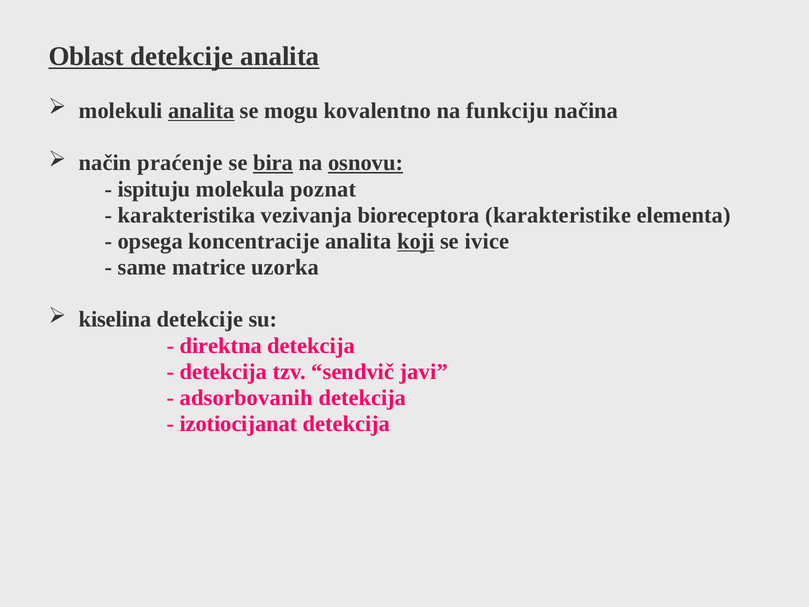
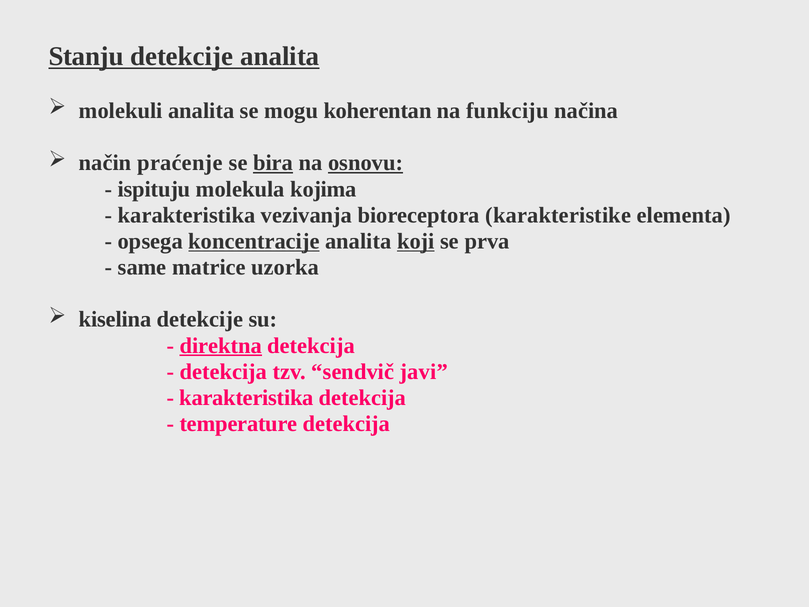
Oblast: Oblast -> Stanju
analita at (201, 111) underline: present -> none
kovalentno: kovalentno -> koherentan
poznat: poznat -> kojima
koncentracije underline: none -> present
ivice: ivice -> prva
direktna underline: none -> present
adsorbovanih at (246, 398): adsorbovanih -> karakteristika
izotiocijanat: izotiocijanat -> temperature
